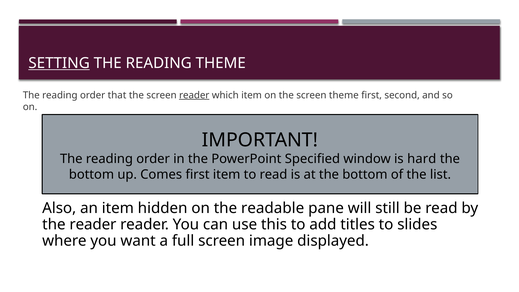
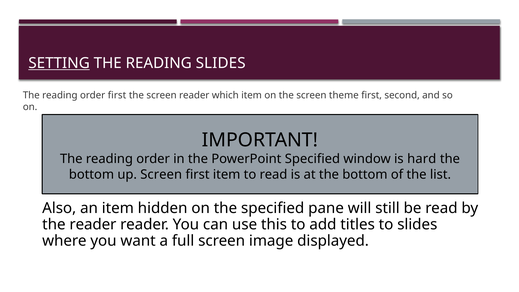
READING THEME: THEME -> SLIDES
order that: that -> first
reader at (194, 95) underline: present -> none
up Comes: Comes -> Screen
the readable: readable -> specified
